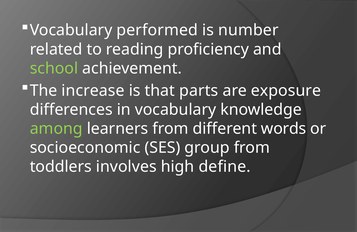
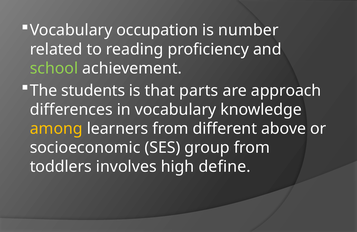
performed: performed -> occupation
increase: increase -> students
exposure: exposure -> approach
among colour: light green -> yellow
words: words -> above
